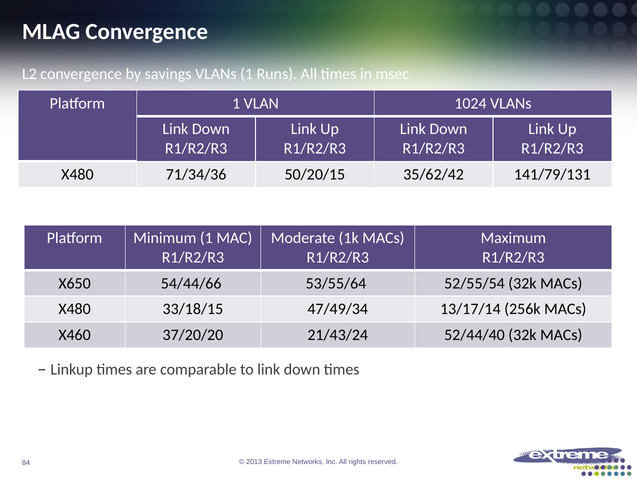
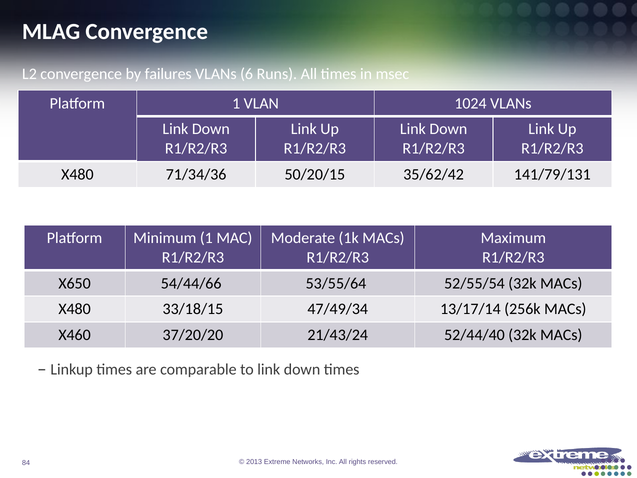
savings: savings -> failures
VLANs 1: 1 -> 6
